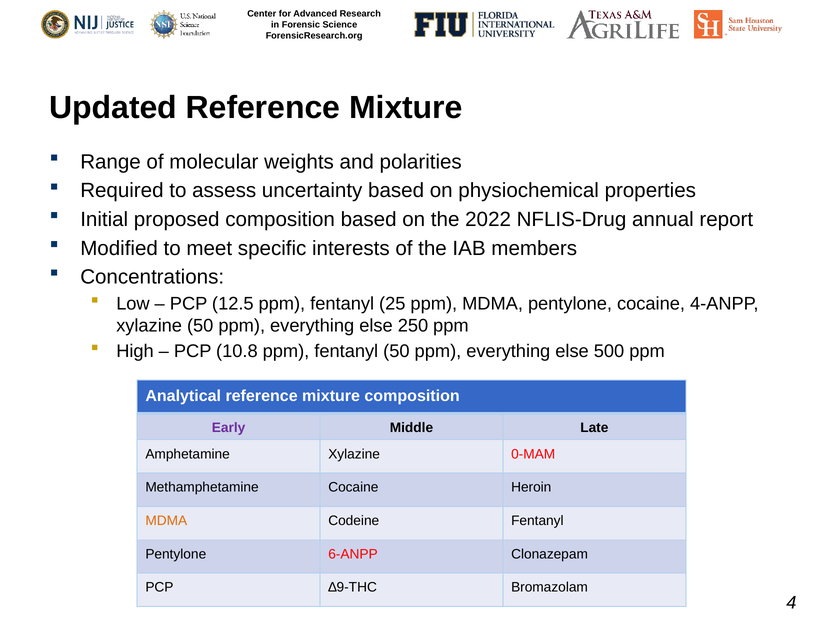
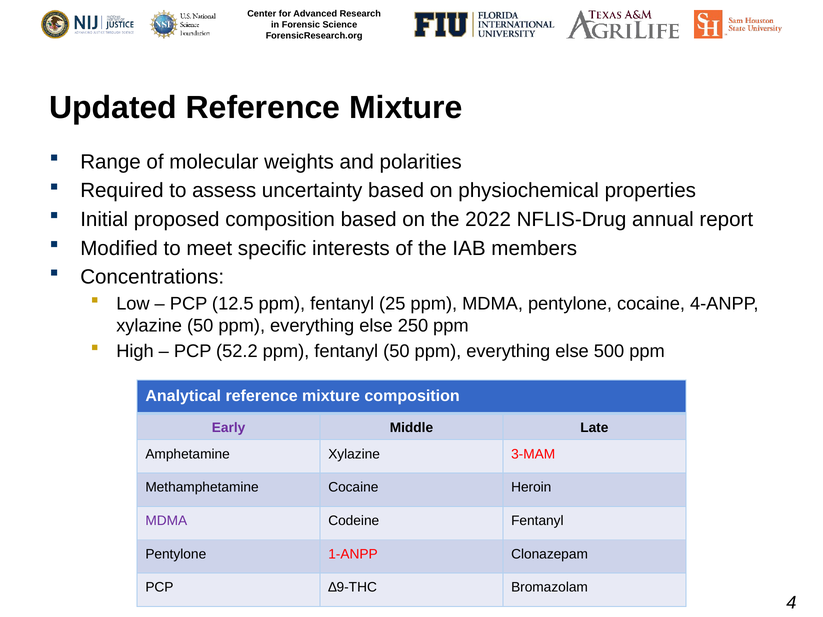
10.8: 10.8 -> 52.2
0-MAM: 0-MAM -> 3-MAM
MDMA at (166, 521) colour: orange -> purple
6-ANPP: 6-ANPP -> 1-ANPP
